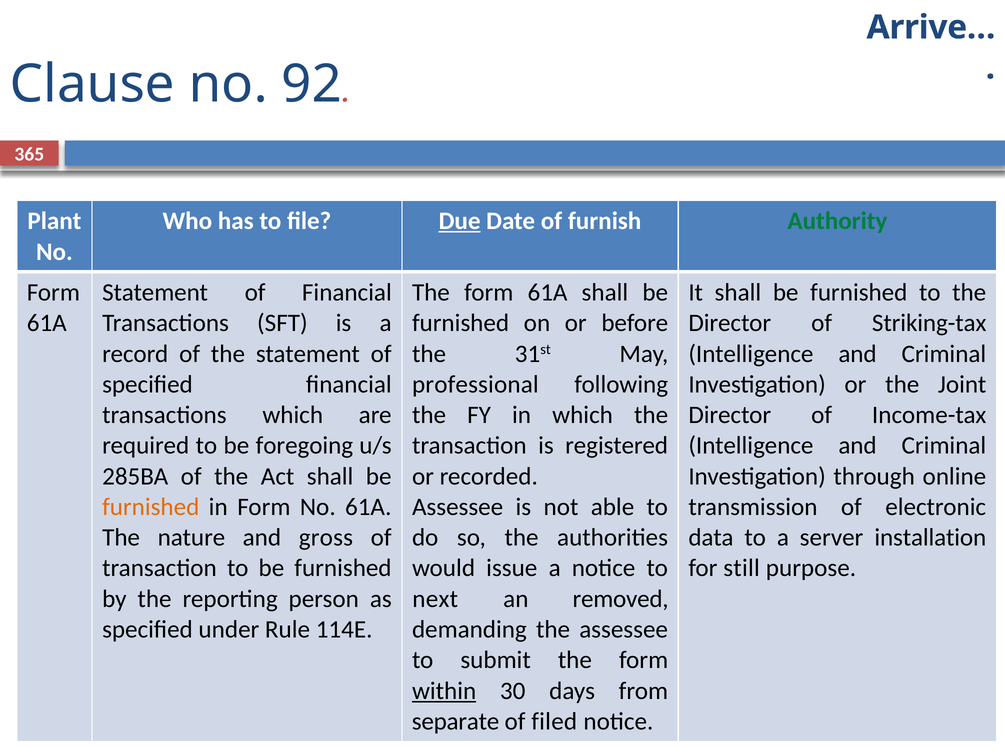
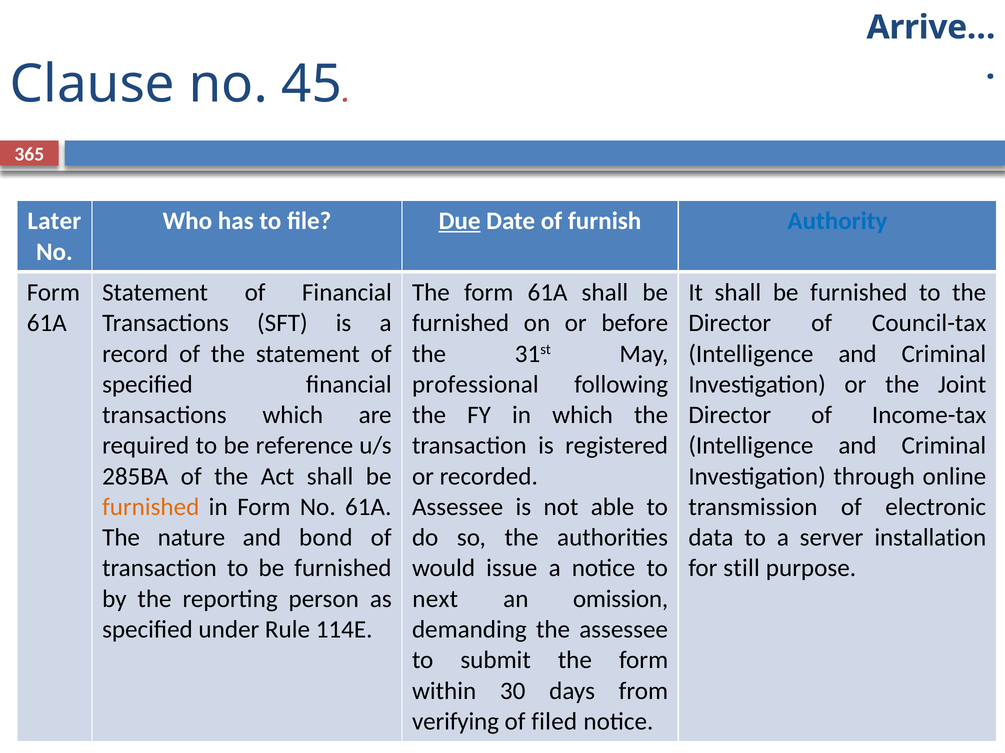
92: 92 -> 45
Plant: Plant -> Later
Authority colour: green -> blue
Striking-tax: Striking-tax -> Council-tax
foregoing: foregoing -> reference
gross: gross -> bond
removed: removed -> omission
within underline: present -> none
separate: separate -> verifying
